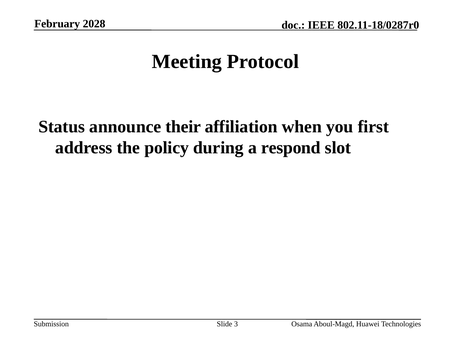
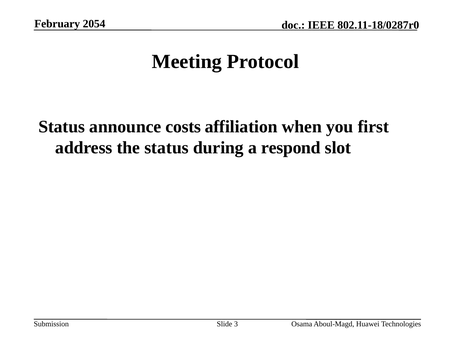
2028: 2028 -> 2054
their: their -> costs
the policy: policy -> status
